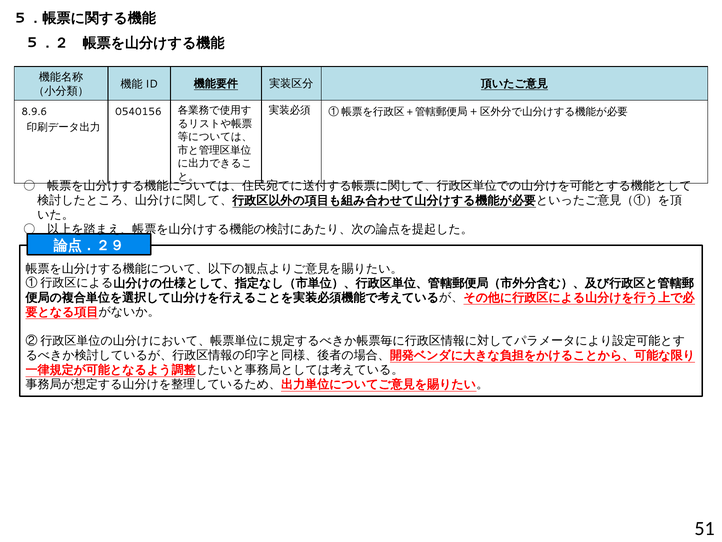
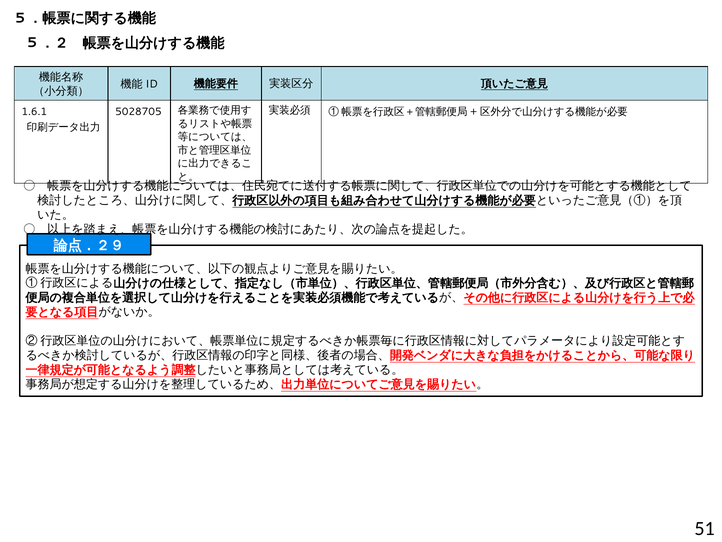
8.9.6: 8.9.6 -> 1.6.1
0540156: 0540156 -> 5028705
